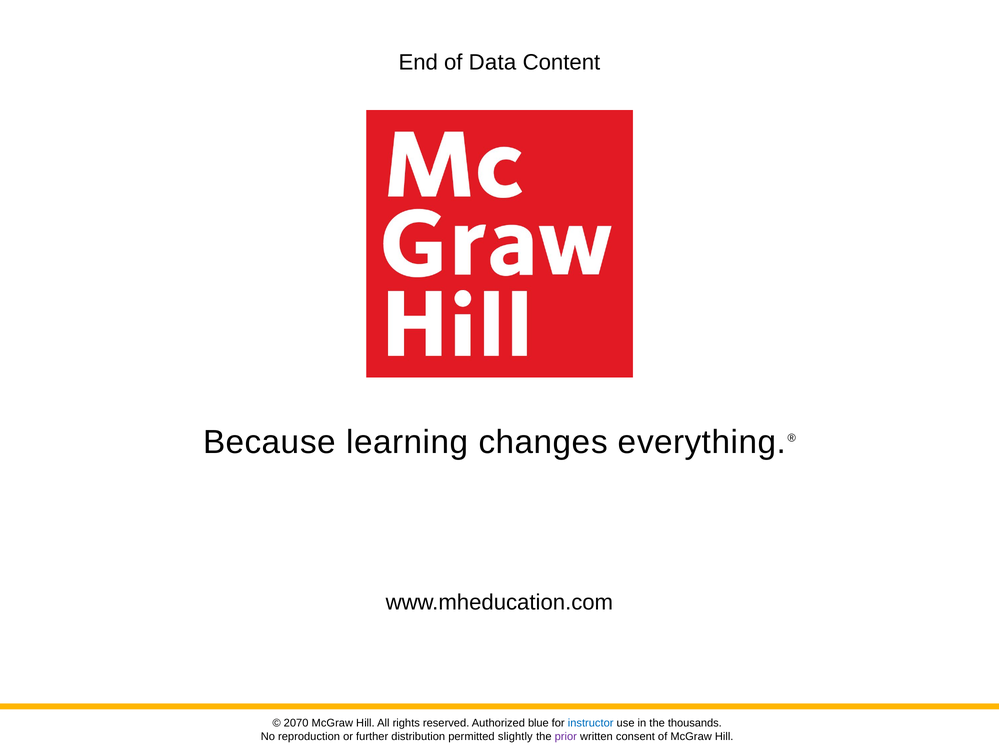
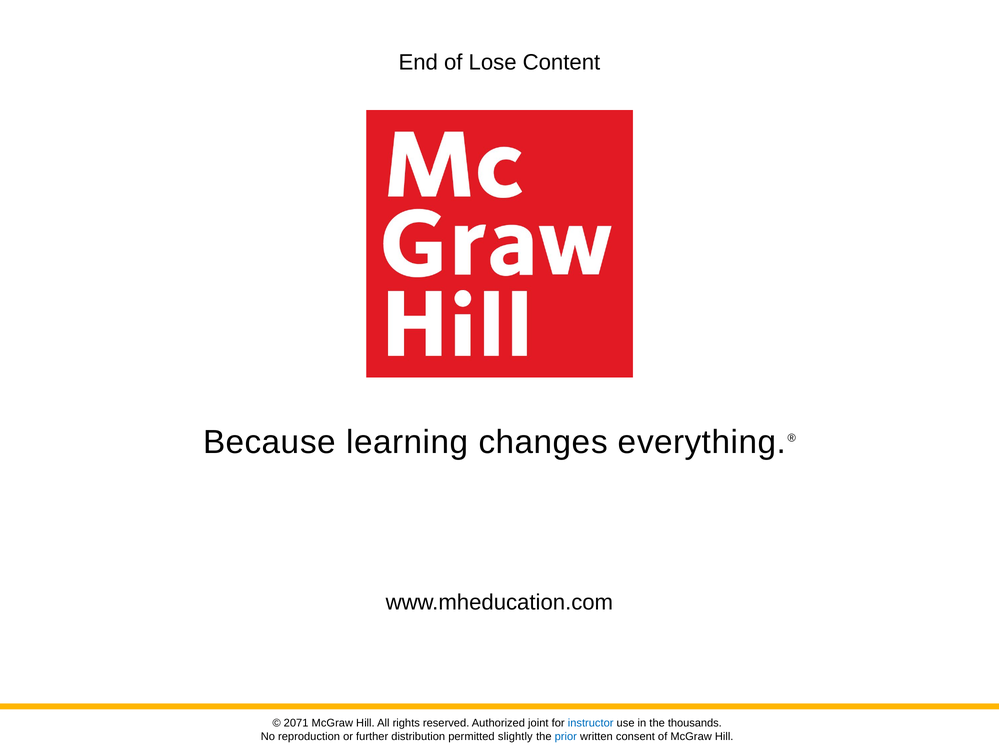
Data: Data -> Lose
2070: 2070 -> 2071
blue: blue -> joint
prior colour: purple -> blue
